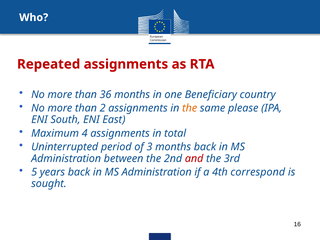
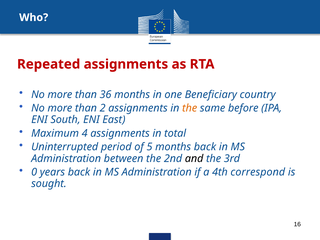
please: please -> before
3: 3 -> 5
and colour: red -> black
5: 5 -> 0
